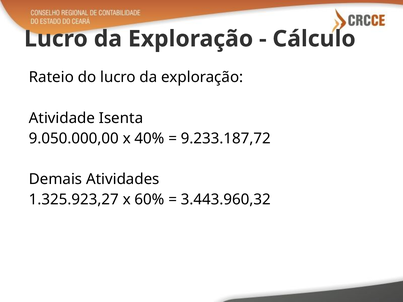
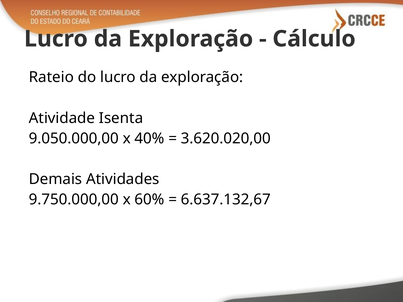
9.233.187,72: 9.233.187,72 -> 3.620.020,00
1.325.923,27: 1.325.923,27 -> 9.750.000,00
3.443.960,32: 3.443.960,32 -> 6.637.132,67
